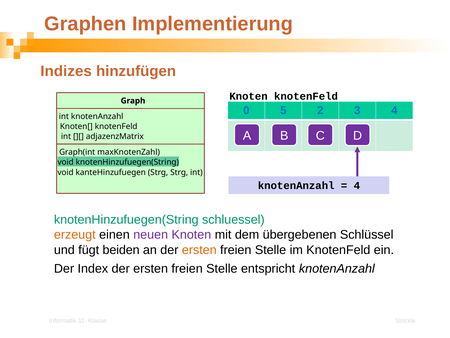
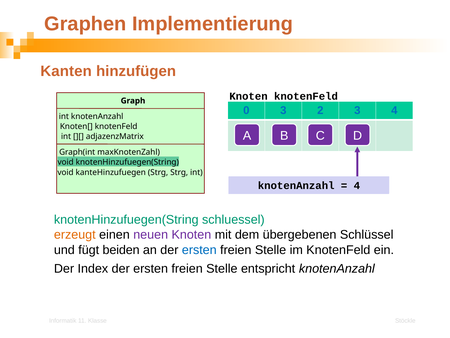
Indizes: Indizes -> Kanten
0 5: 5 -> 3
ersten at (199, 250) colour: orange -> blue
